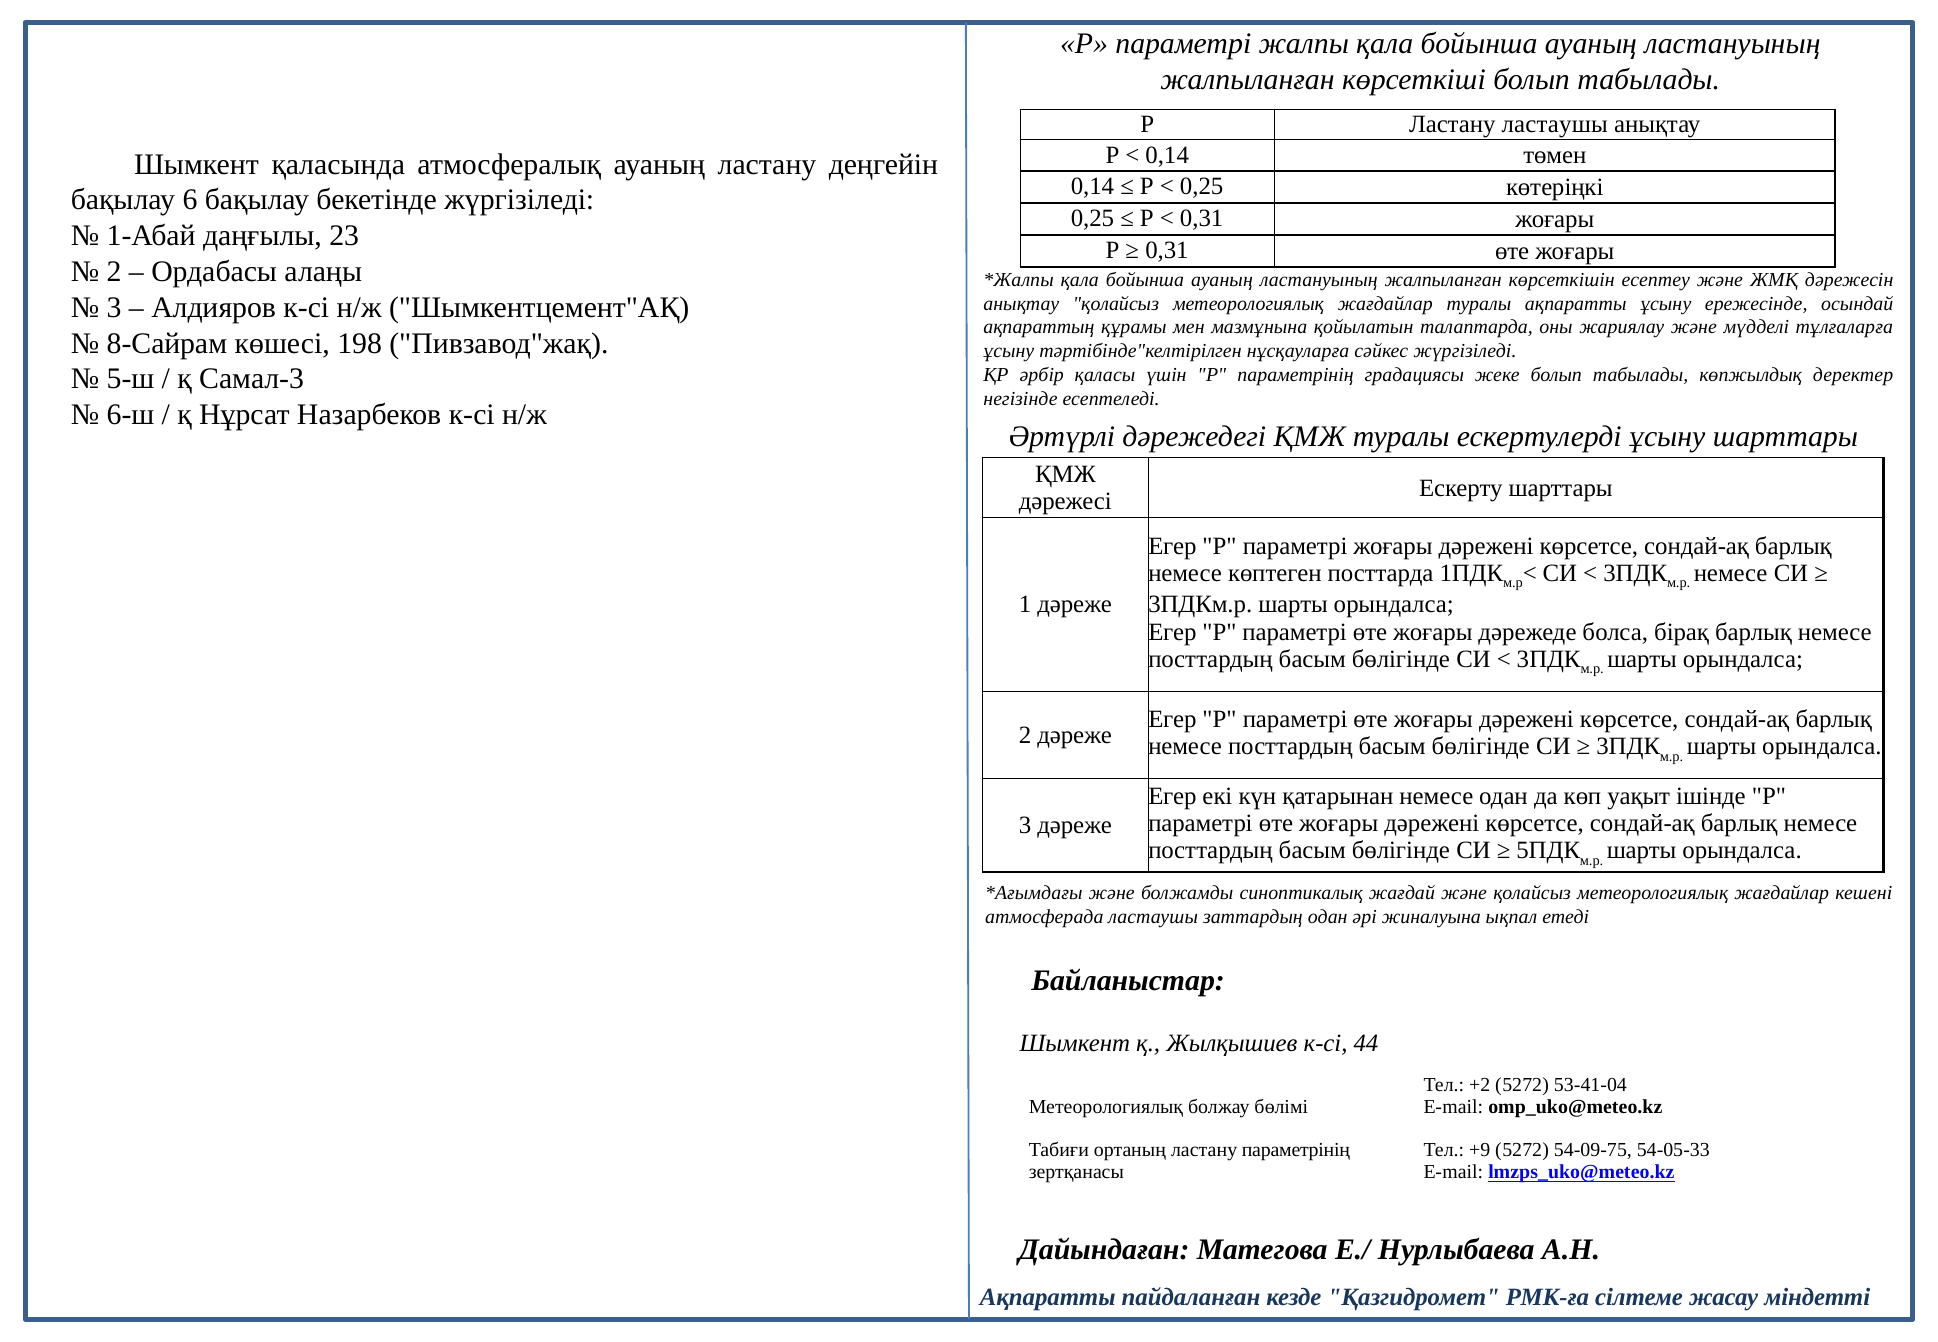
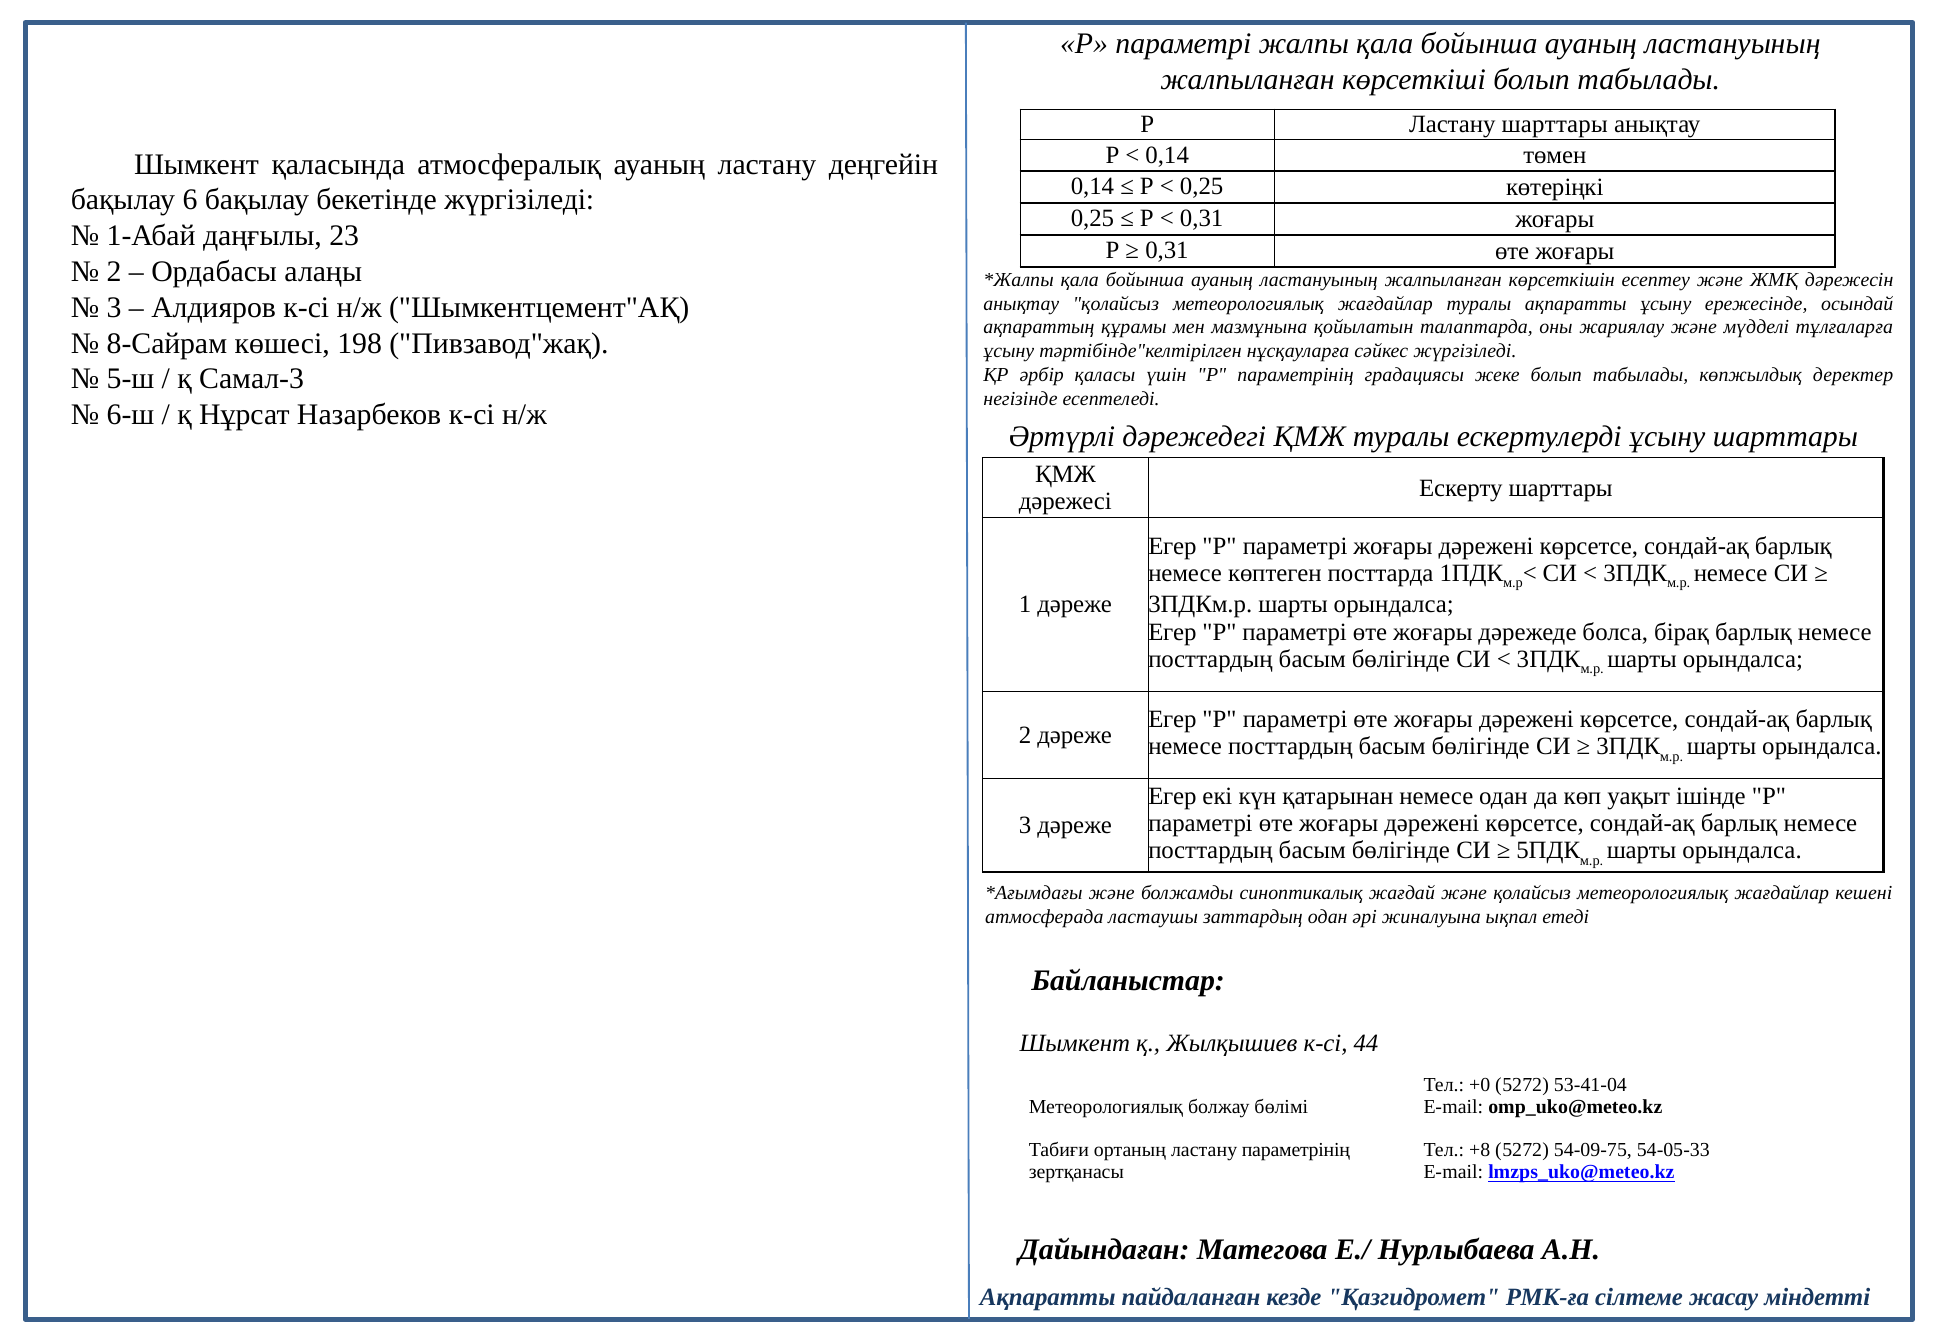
Ластану ластаушы: ластаушы -> шарттары
+2: +2 -> +0
+9: +9 -> +8
